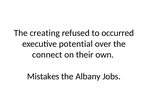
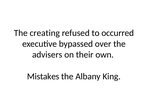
potential: potential -> bypassed
connect: connect -> advisers
Jobs: Jobs -> King
